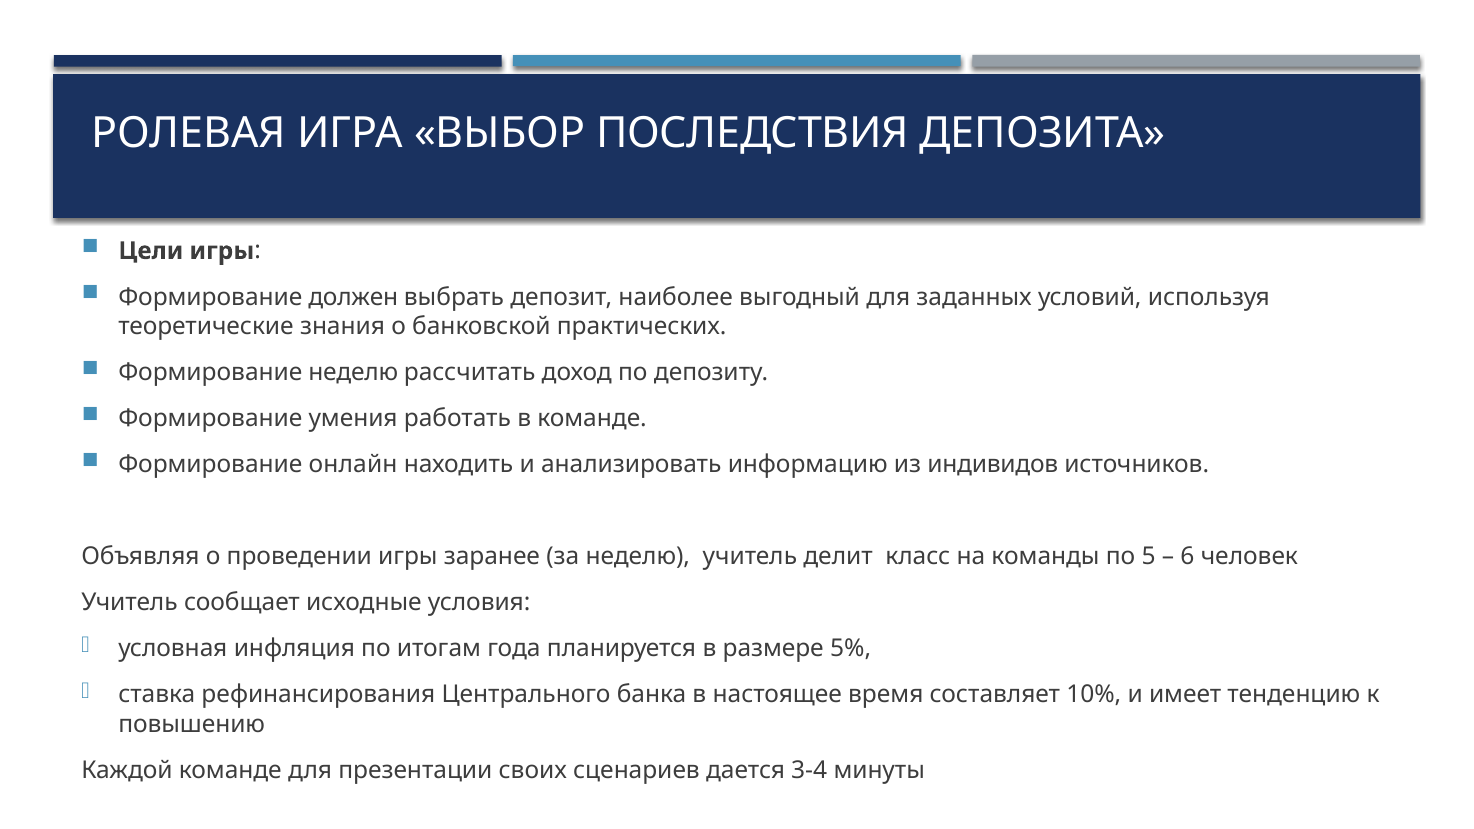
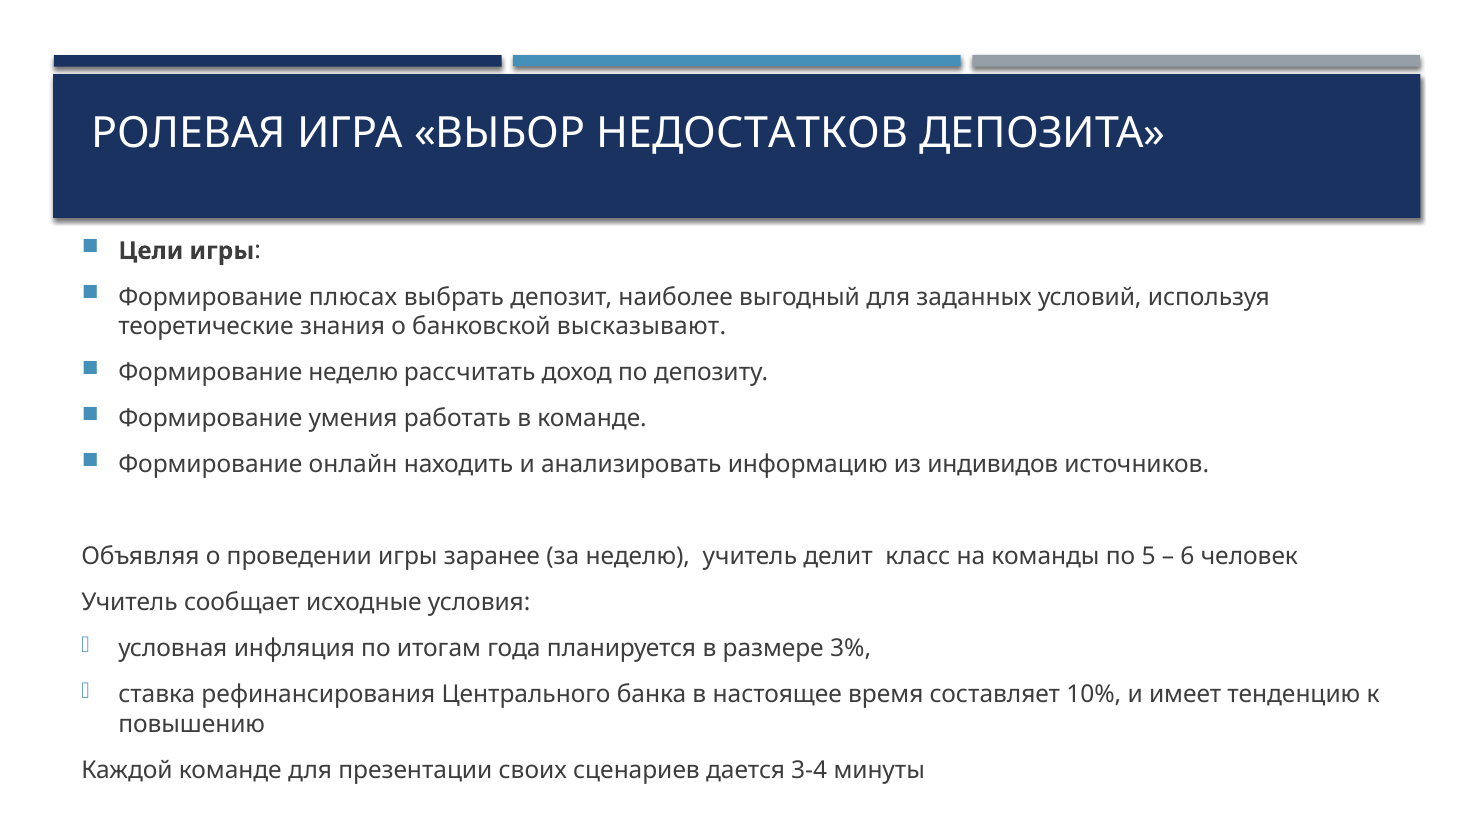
ПОСЛЕДСТВИЯ: ПОСЛЕДСТВИЯ -> НЕДОСТАТКОВ
должен: должен -> плюсах
практических: практических -> высказывают
5%: 5% -> 3%
